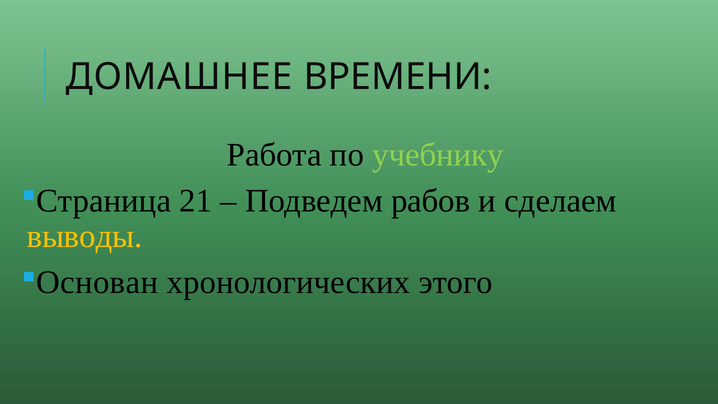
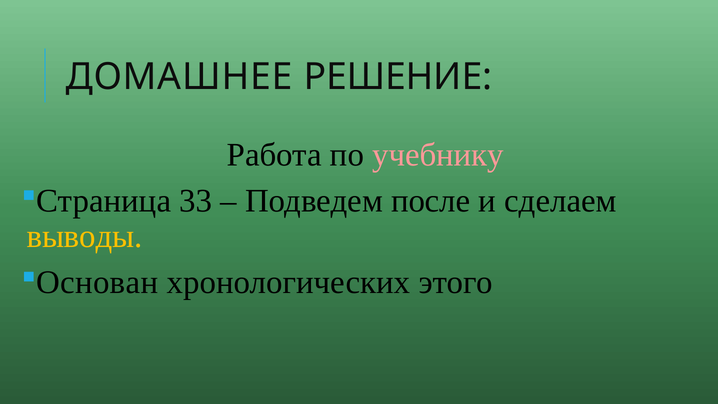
ВРЕМЕНИ: ВРЕМЕНИ -> РЕШЕНИЕ
учебнику colour: light green -> pink
21: 21 -> 33
рабов: рабов -> после
